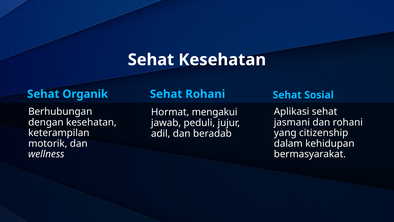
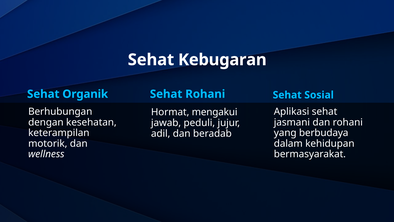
Sehat Kesehatan: Kesehatan -> Kebugaran
citizenship: citizenship -> berbudaya
